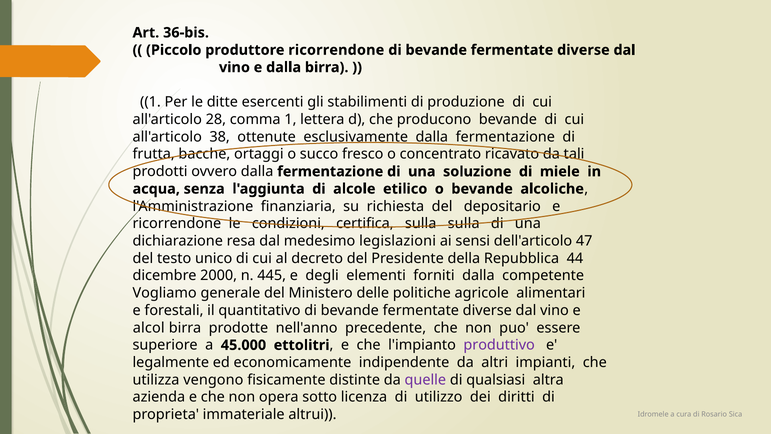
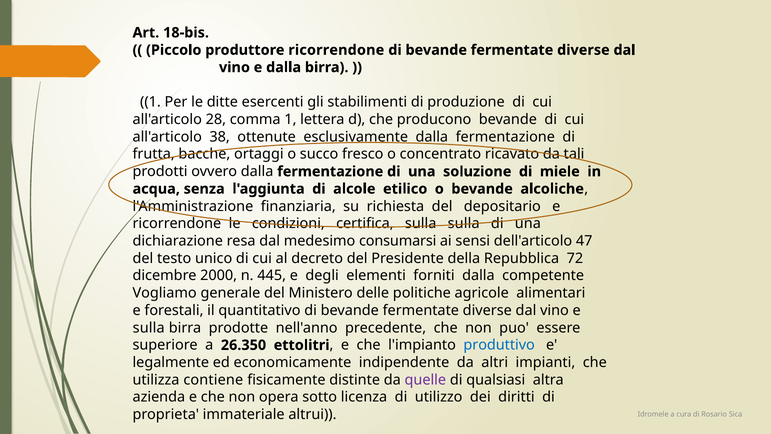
36-bis: 36-bis -> 18-bis
legislazioni: legislazioni -> consumarsi
44: 44 -> 72
alcol at (149, 328): alcol -> sulla
45.000: 45.000 -> 26.350
produttivo colour: purple -> blue
vengono: vengono -> contiene
